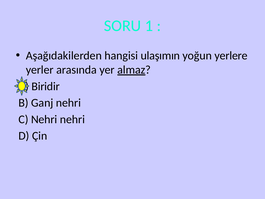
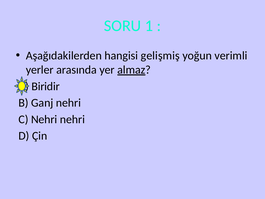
ulaşımın: ulaşımın -> gelişmiş
yerlere: yerlere -> verimli
